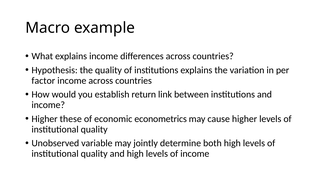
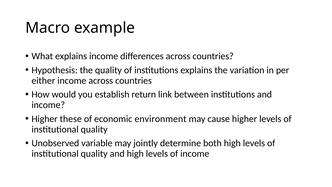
factor: factor -> either
econometrics: econometrics -> environment
